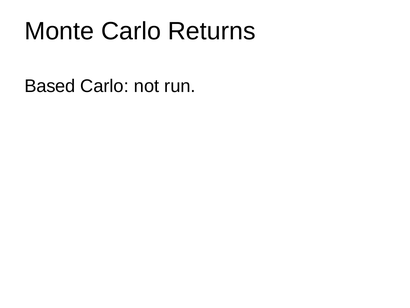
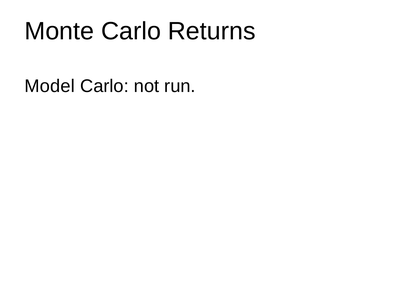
Based: Based -> Model
